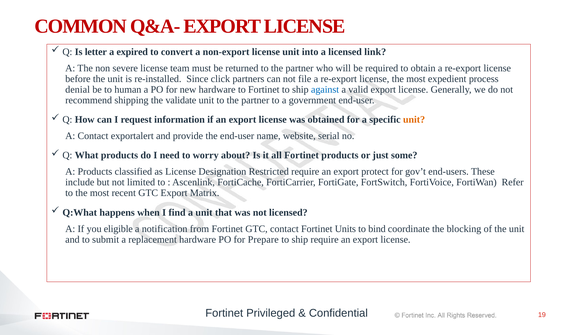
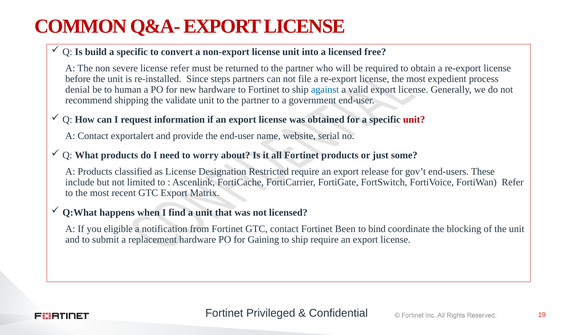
letter: letter -> build
expired at (132, 52): expired -> specific
link: link -> free
license team: team -> refer
click: click -> steps
unit at (414, 120) colour: orange -> red
protect: protect -> release
Units: Units -> Been
Prepare: Prepare -> Gaining
